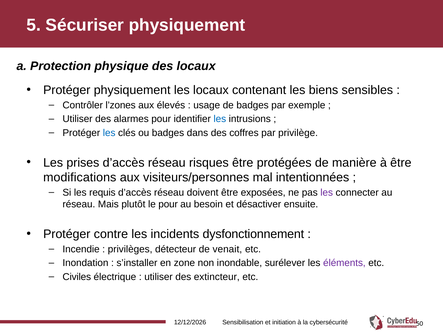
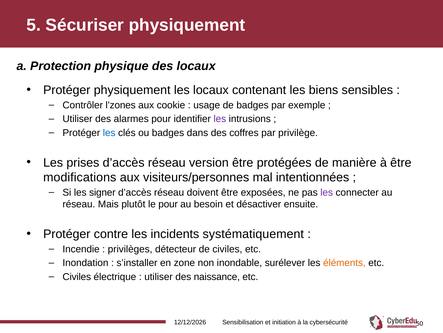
élevés: élevés -> cookie
les at (220, 119) colour: blue -> purple
risques: risques -> version
requis: requis -> signer
dysfonctionnement: dysfonctionnement -> systématiquement
de venait: venait -> civiles
éléments colour: purple -> orange
extincteur: extincteur -> naissance
